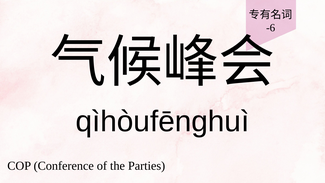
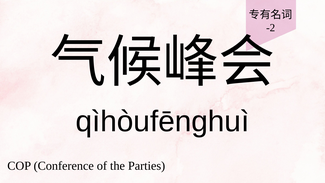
-6: -6 -> -2
